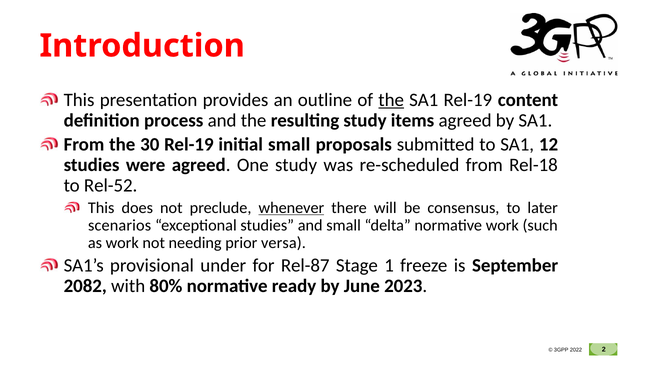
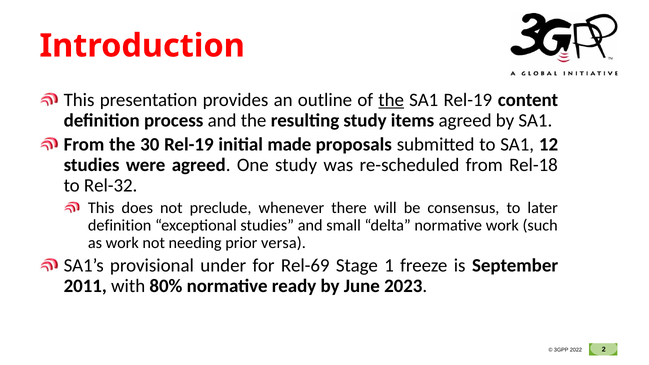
initial small: small -> made
Rel-52: Rel-52 -> Rel-32
whenever underline: present -> none
scenarios at (120, 225): scenarios -> definition
Rel-87: Rel-87 -> Rel-69
2082: 2082 -> 2011
